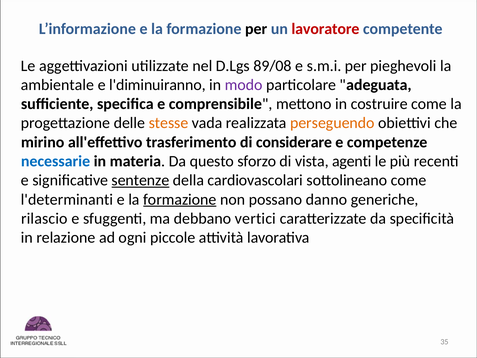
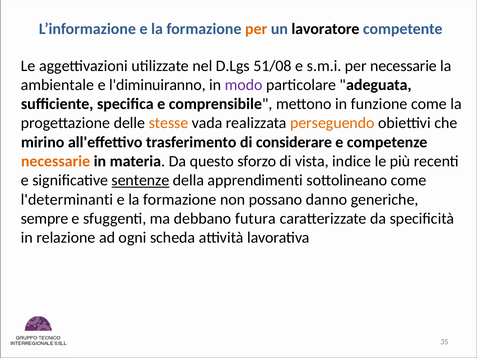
per at (256, 29) colour: black -> orange
lavoratore colour: red -> black
89/08: 89/08 -> 51/08
per pieghevoli: pieghevoli -> necessarie
costruire: costruire -> funzione
necessarie at (56, 161) colour: blue -> orange
agenti: agenti -> indice
cardiovascolari: cardiovascolari -> apprendimenti
formazione at (180, 199) underline: present -> none
rilascio: rilascio -> sempre
vertici: vertici -> futura
piccole: piccole -> scheda
